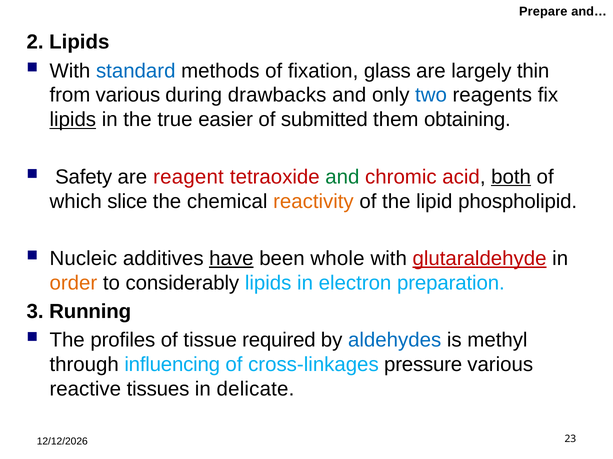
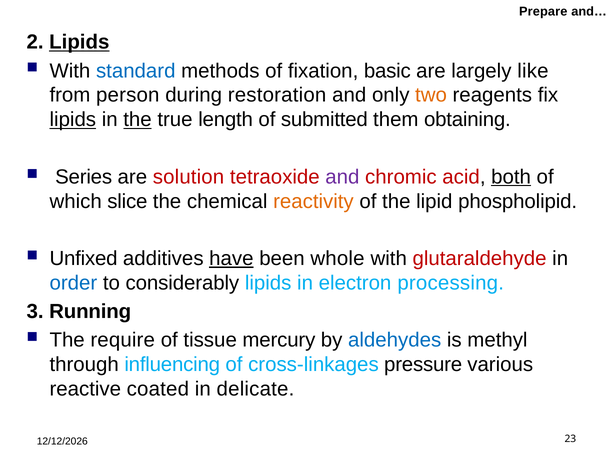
Lipids at (79, 42) underline: none -> present
glass: glass -> basic
thin: thin -> like
from various: various -> person
drawbacks: drawbacks -> restoration
two colour: blue -> orange
the at (138, 120) underline: none -> present
easier: easier -> length
Safety: Safety -> Series
reagent: reagent -> solution
and at (342, 177) colour: green -> purple
Nucleic: Nucleic -> Unfixed
glutaraldehyde underline: present -> none
order colour: orange -> blue
preparation: preparation -> processing
profiles: profiles -> require
required: required -> mercury
tissues: tissues -> coated
